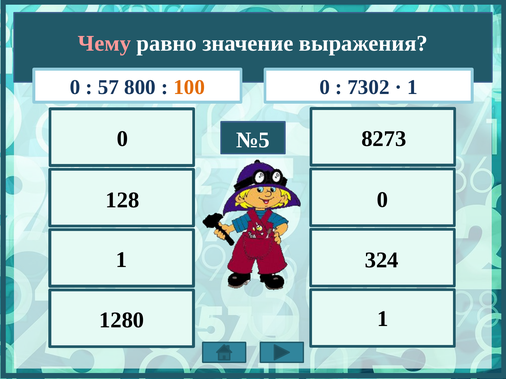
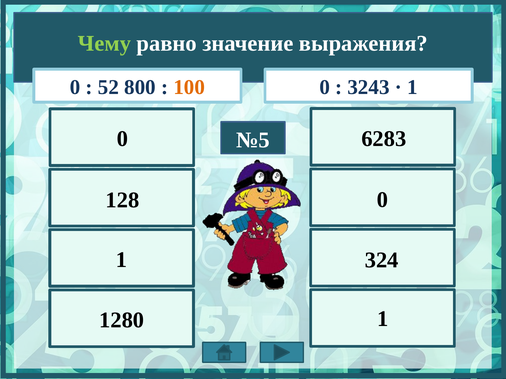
Чему colour: pink -> light green
57: 57 -> 52
7302: 7302 -> 3243
8273: 8273 -> 6283
